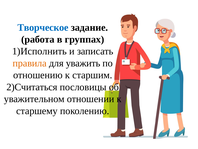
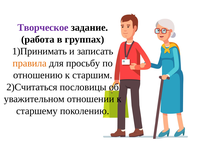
Творческое colour: blue -> purple
1)Исполнить: 1)Исполнить -> 1)Принимать
уважить: уважить -> просьбу
